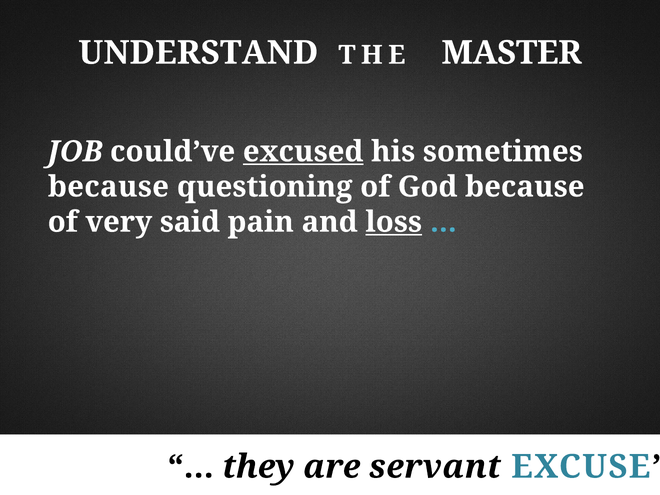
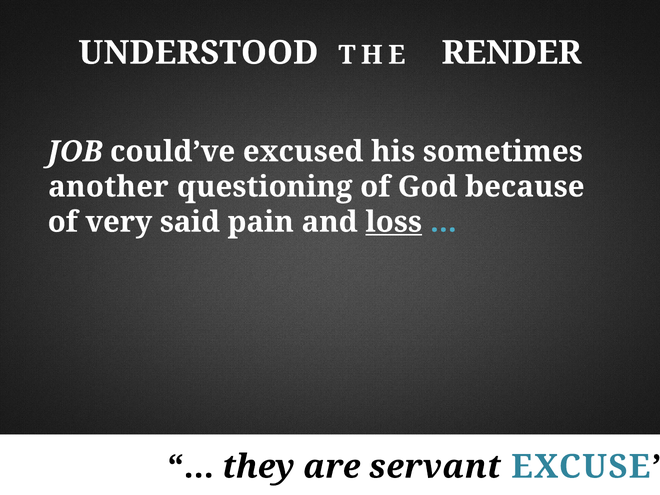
UNDERSTAND: UNDERSTAND -> UNDERSTOOD
MASTER: MASTER -> RENDER
excused underline: present -> none
because at (108, 187): because -> another
